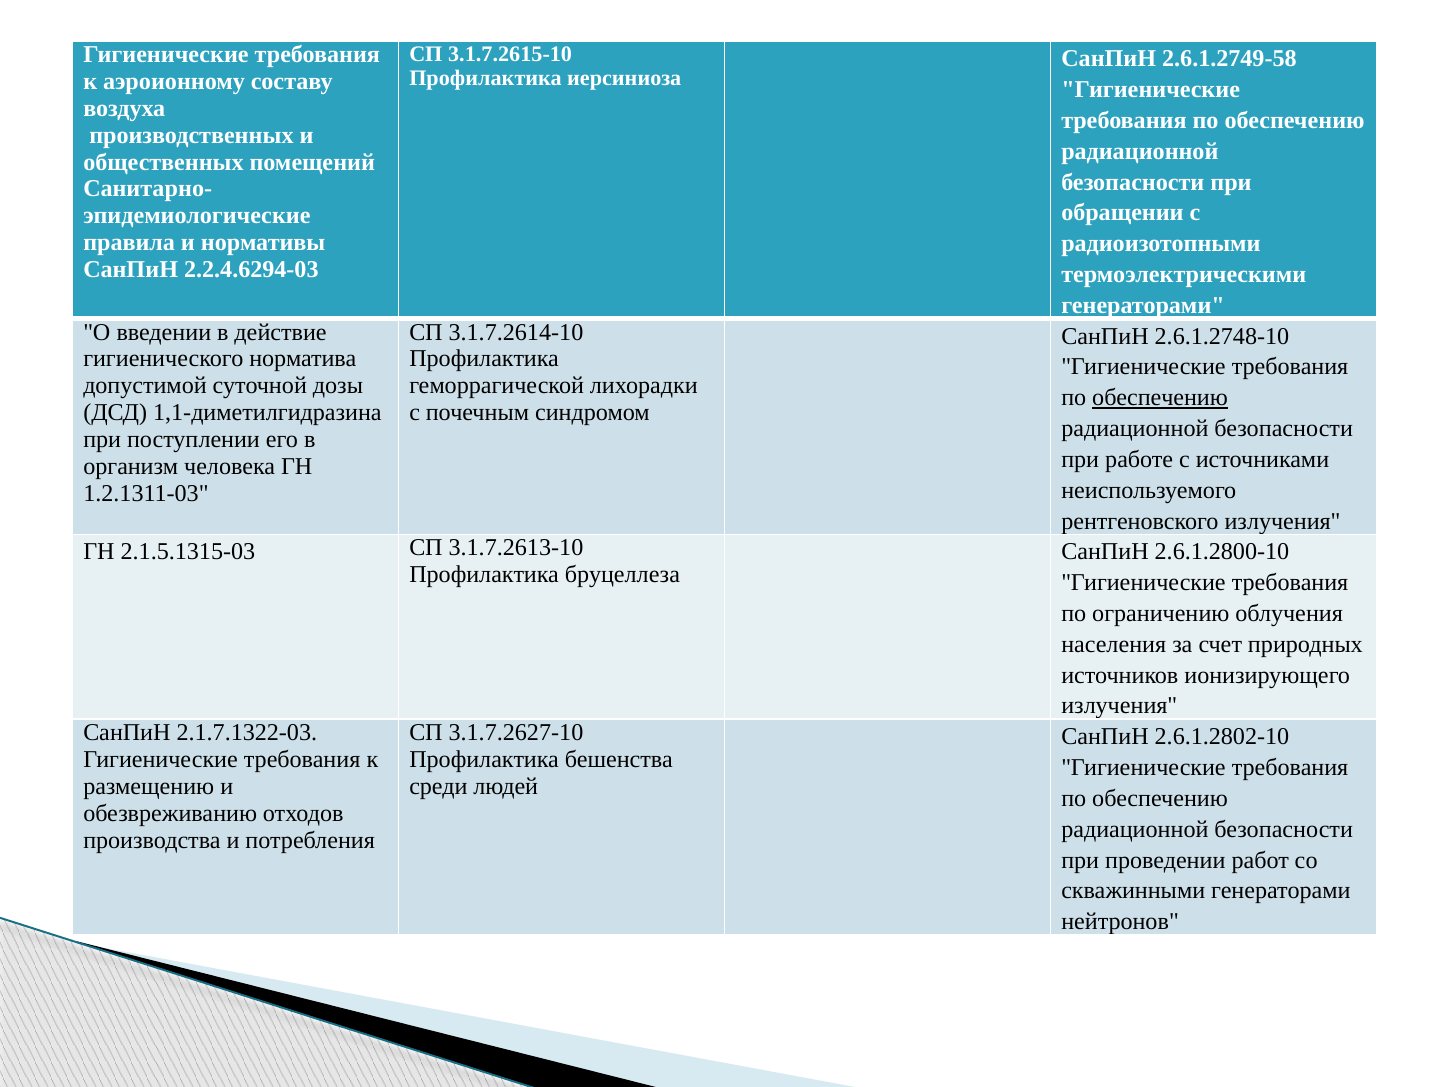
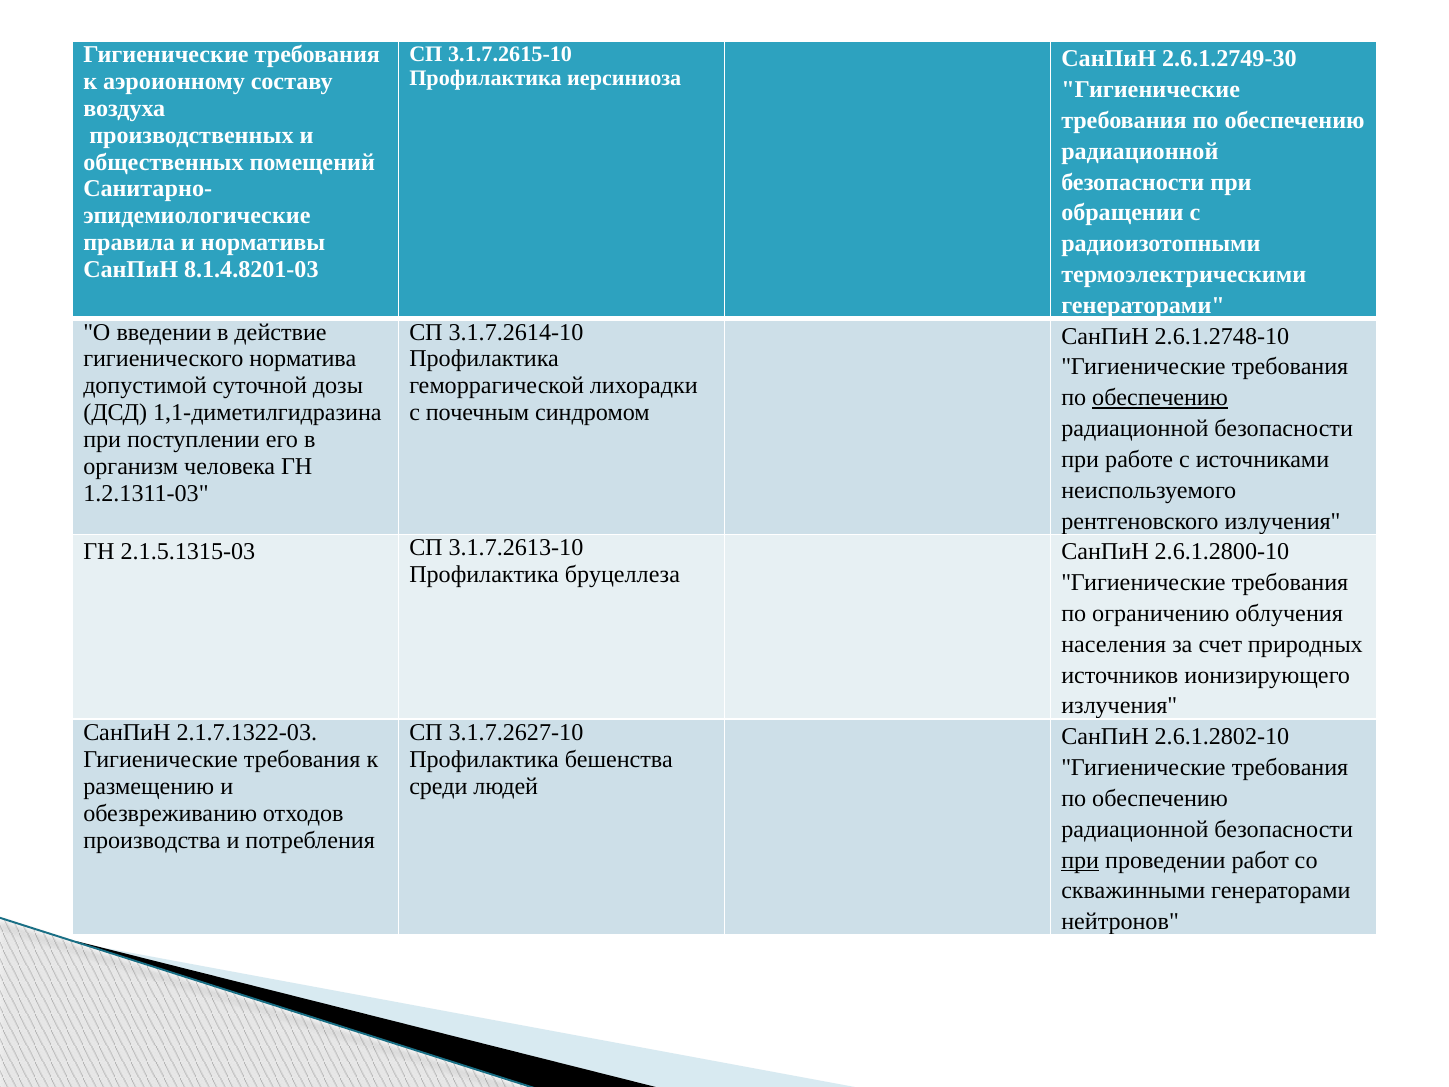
2.6.1.2749-58: 2.6.1.2749-58 -> 2.6.1.2749-30
2.2.4.6294-03: 2.2.4.6294-03 -> 8.1.4.8201-03
при at (1080, 860) underline: none -> present
